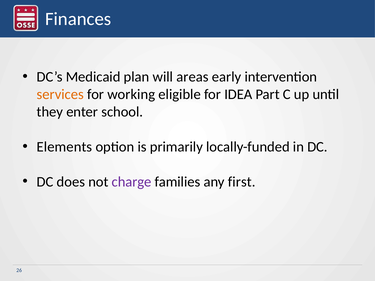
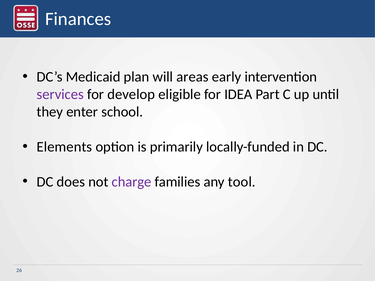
services colour: orange -> purple
working: working -> develop
first: first -> tool
